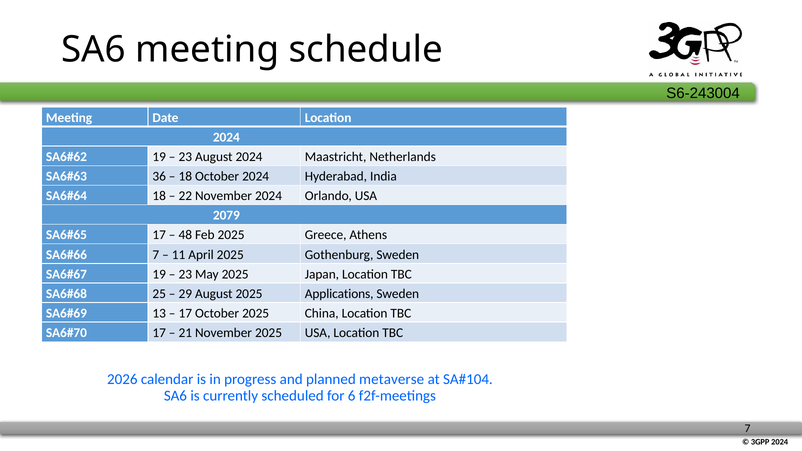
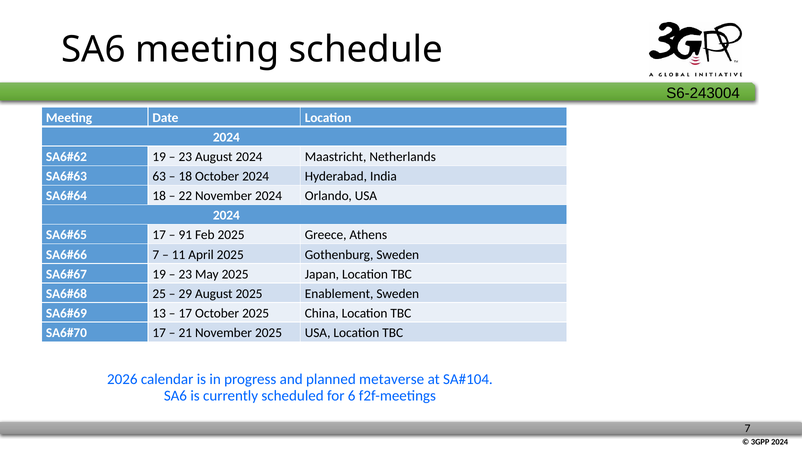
36: 36 -> 63
2079 at (226, 216): 2079 -> 2024
48: 48 -> 91
Applications: Applications -> Enablement
